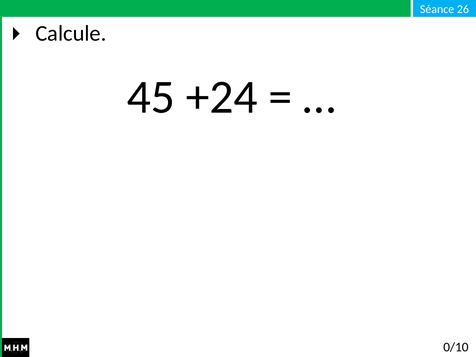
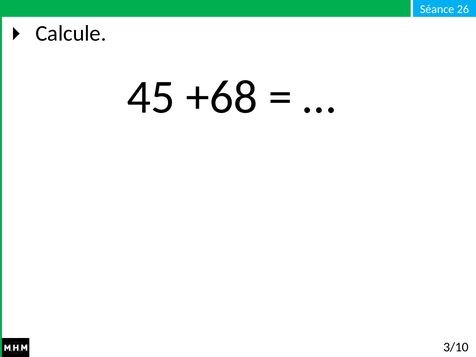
+24: +24 -> +68
0/10: 0/10 -> 3/10
